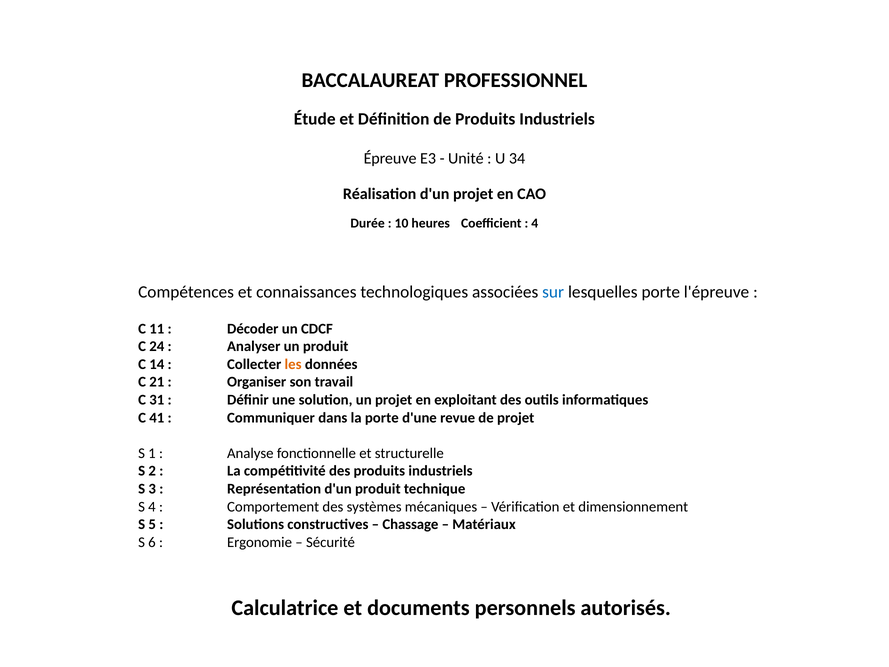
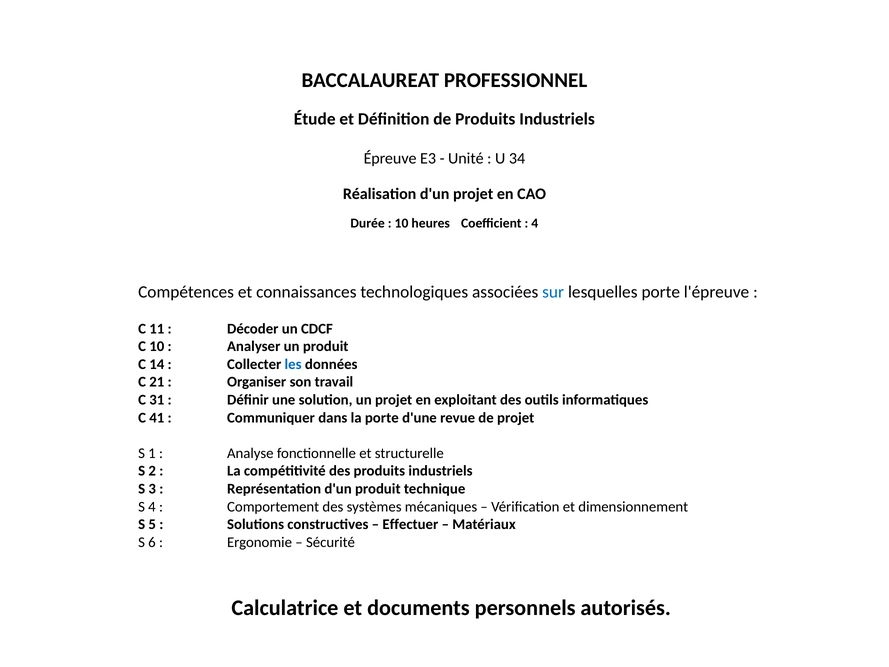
C 24: 24 -> 10
les colour: orange -> blue
Chassage: Chassage -> Effectuer
